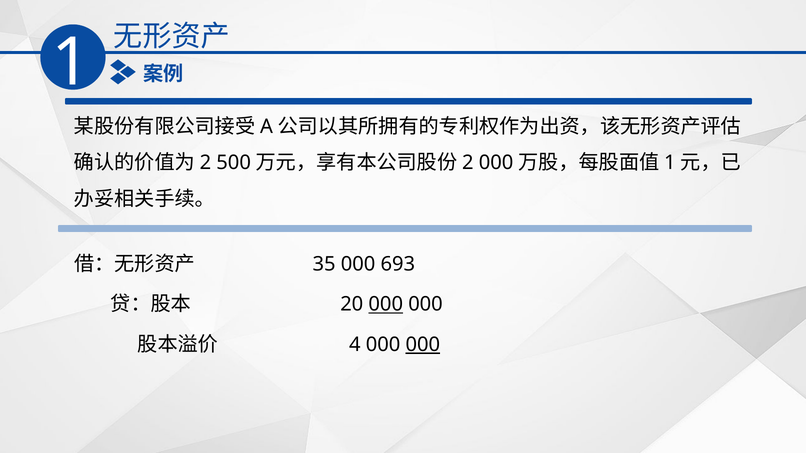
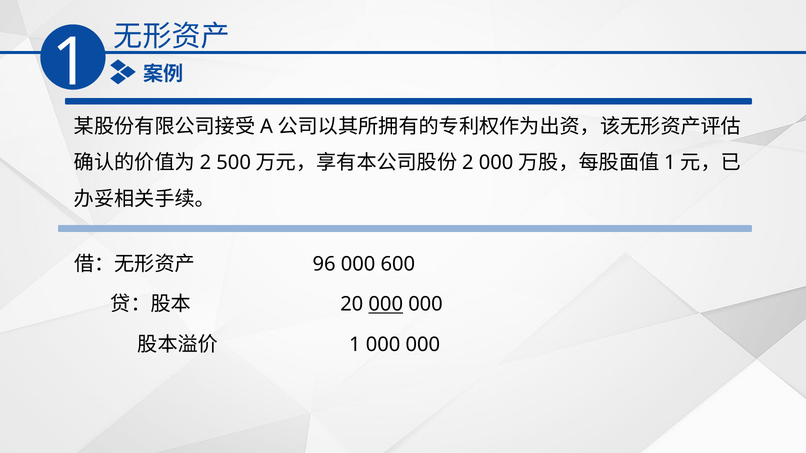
35: 35 -> 96
693: 693 -> 600
4 at (355, 345): 4 -> 1
000 at (423, 345) underline: present -> none
